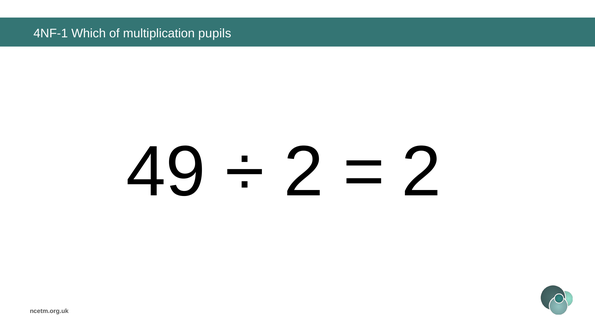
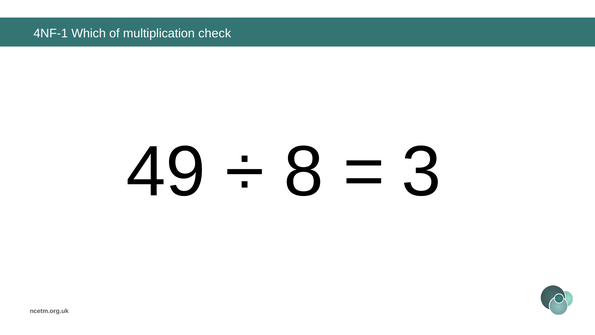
pupils: pupils -> check
2 at (304, 172): 2 -> 8
2 at (421, 172): 2 -> 3
